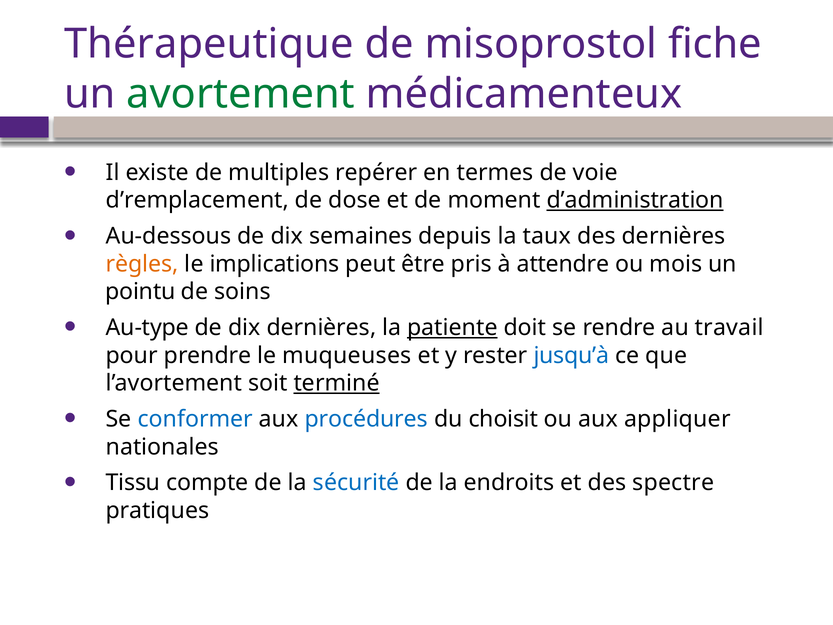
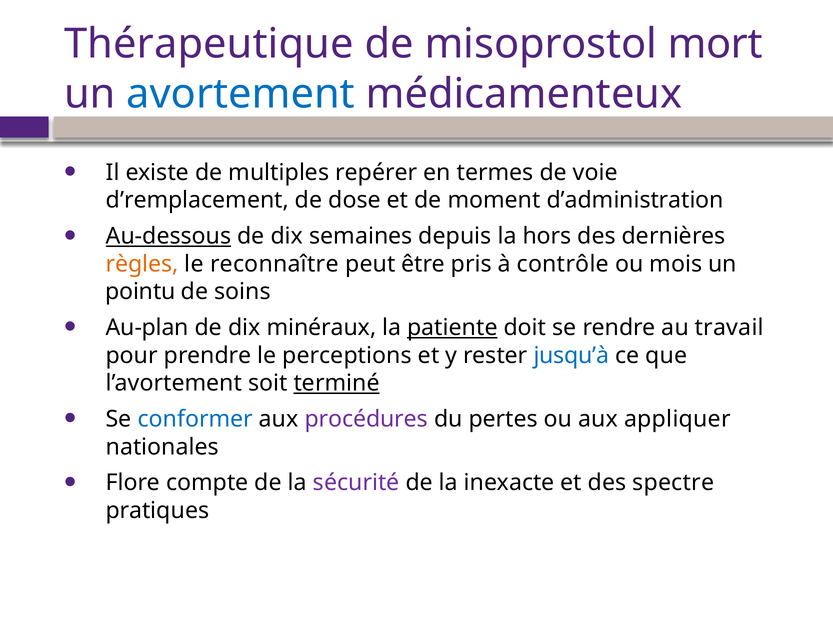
fiche: fiche -> mort
avortement colour: green -> blue
d’administration underline: present -> none
Au-dessous underline: none -> present
taux: taux -> hors
implications: implications -> reconnaître
attendre: attendre -> contrôle
Au-type: Au-type -> Au-plan
dix dernières: dernières -> minéraux
muqueuses: muqueuses -> perceptions
procédures colour: blue -> purple
choisit: choisit -> pertes
Tissu: Tissu -> Flore
sécurité colour: blue -> purple
endroits: endroits -> inexacte
